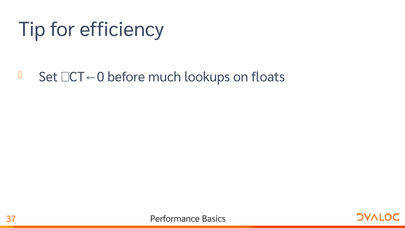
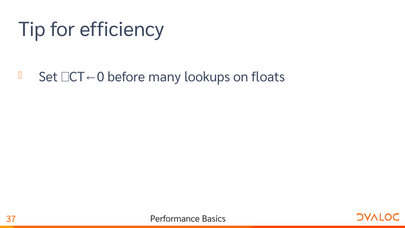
much: much -> many
